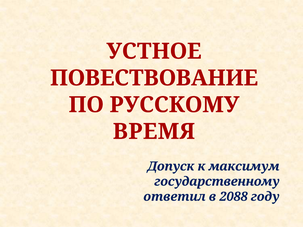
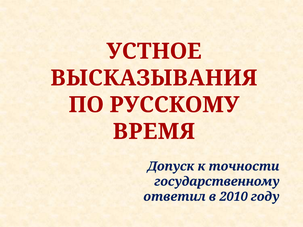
ПОВЕСТВОВАНИЕ: ПОВЕСТВОВАНИЕ -> ВЫСКАЗЫВАНИЯ
максимум: максимум -> точности
2088: 2088 -> 2010
